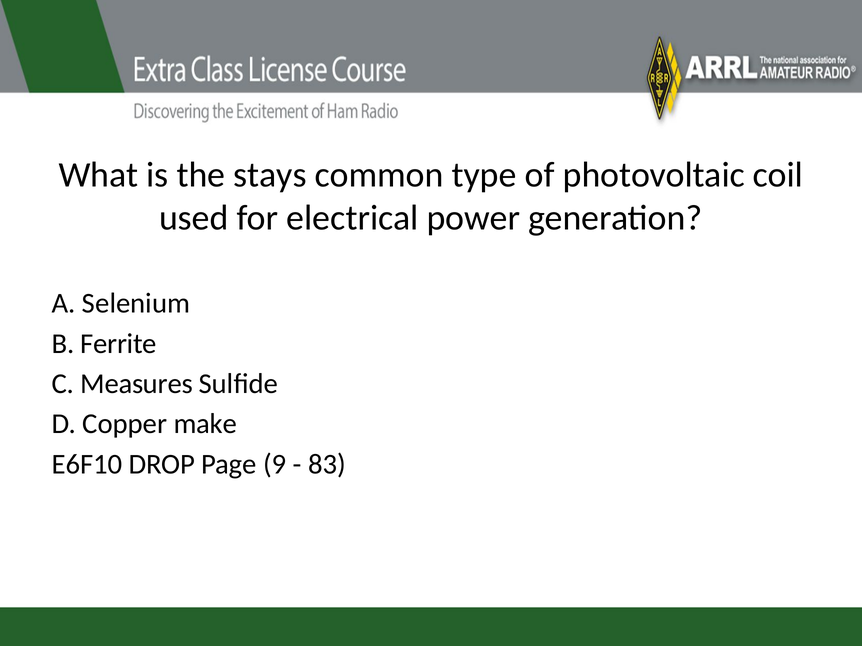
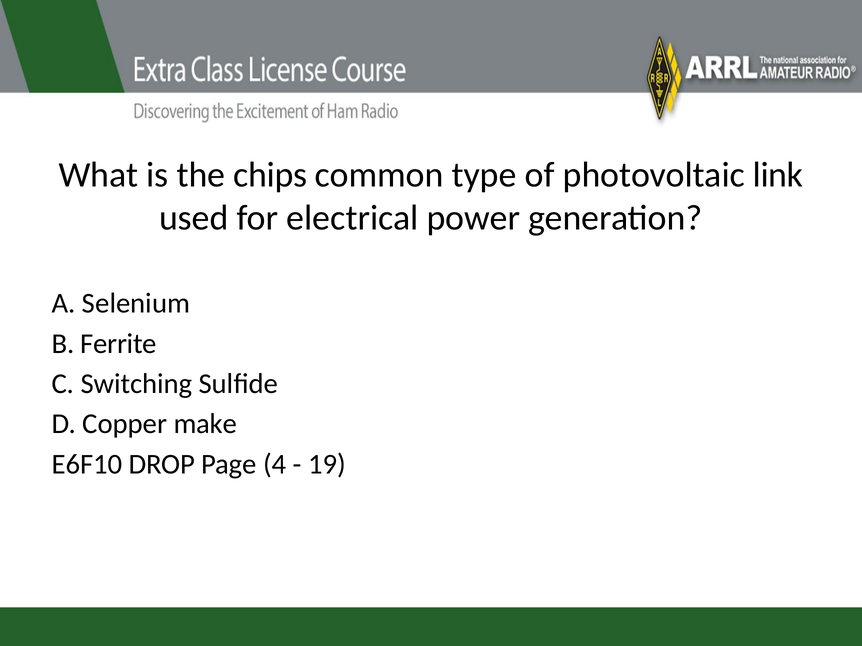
stays: stays -> chips
coil: coil -> link
Measures: Measures -> Switching
9: 9 -> 4
83: 83 -> 19
